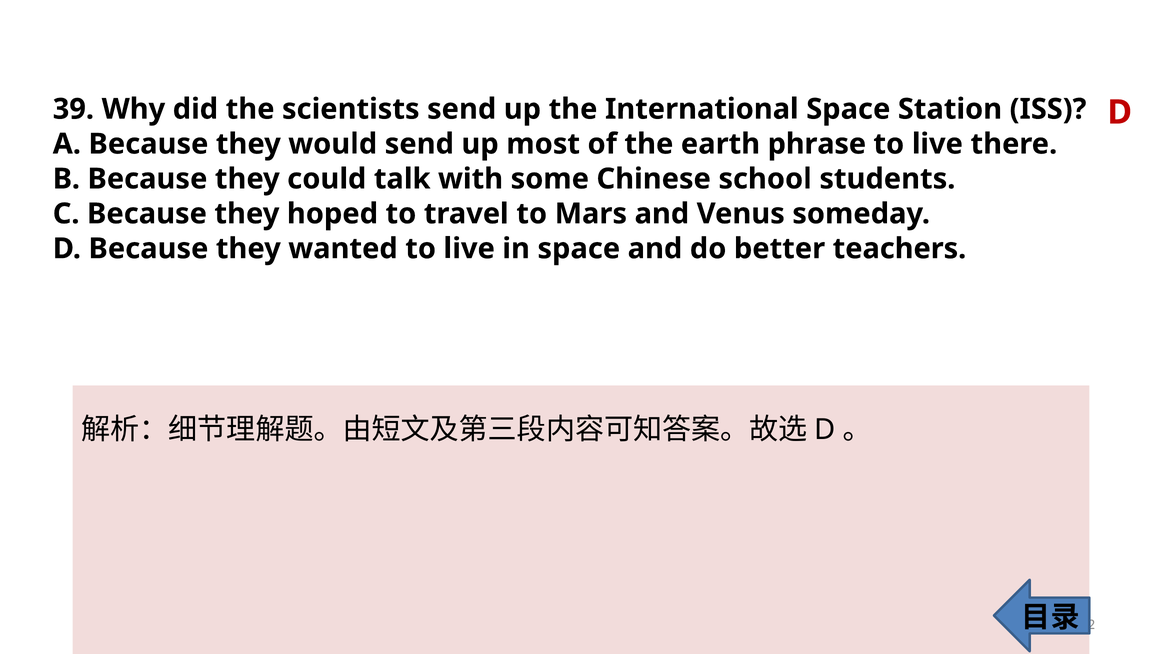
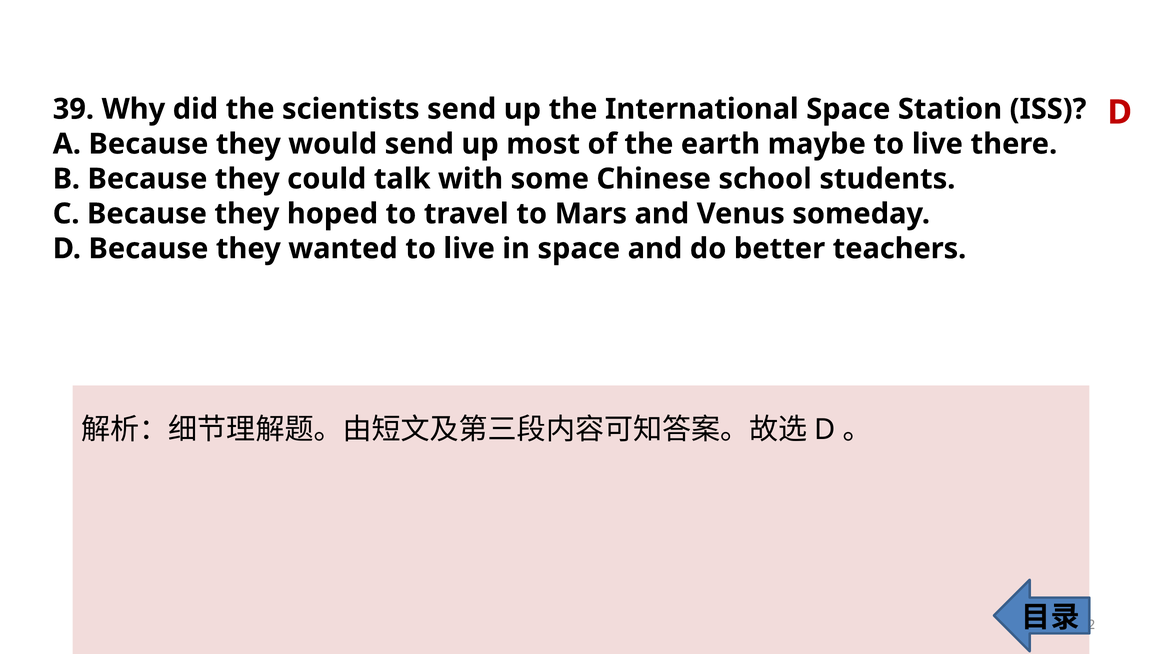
phrase: phrase -> maybe
